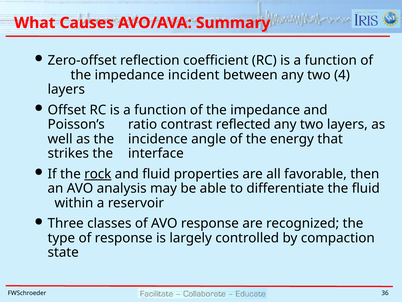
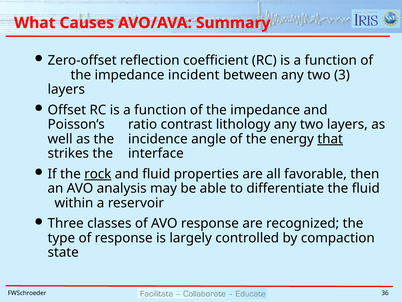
4: 4 -> 3
reflected: reflected -> lithology
that underline: none -> present
